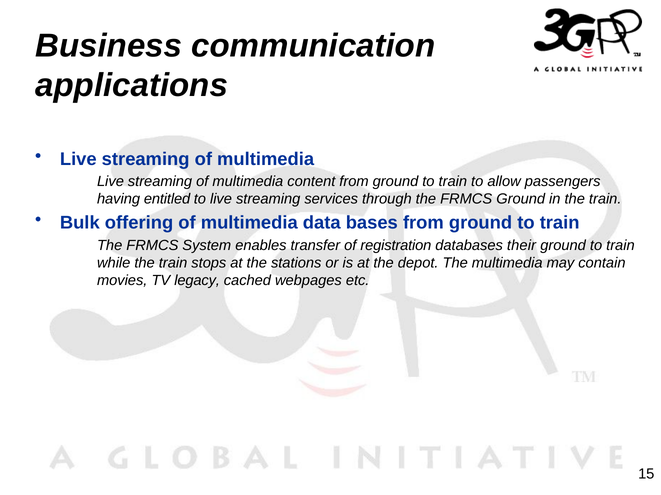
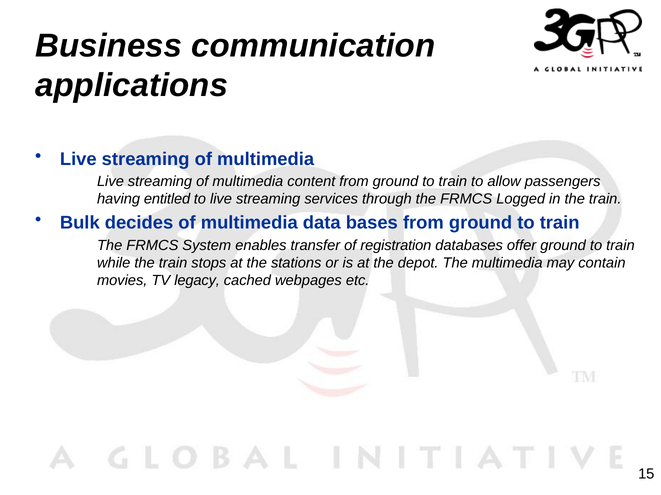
FRMCS Ground: Ground -> Logged
offering: offering -> decides
their: their -> offer
